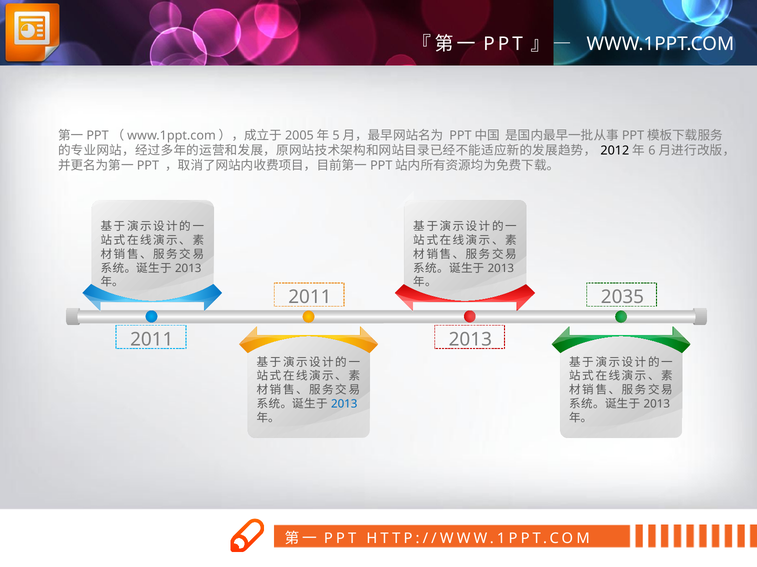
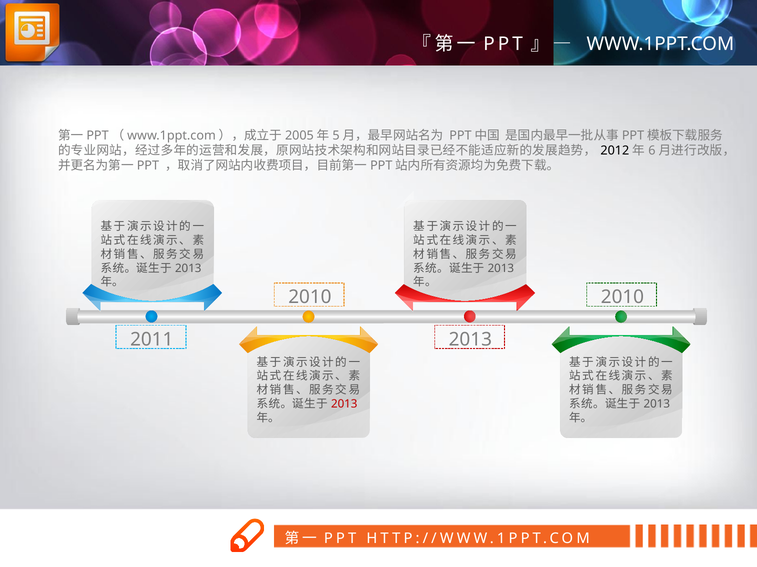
2011 at (310, 298): 2011 -> 2010
2035 at (622, 298): 2035 -> 2010
2013 at (344, 404) colour: blue -> red
